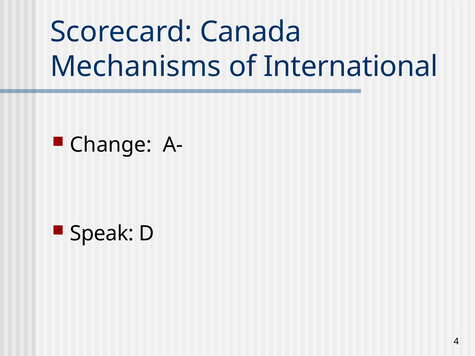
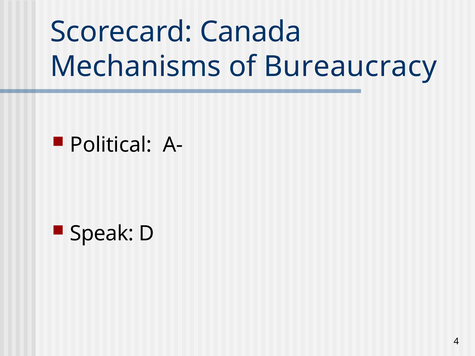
International: International -> Bureaucracy
Change: Change -> Political
